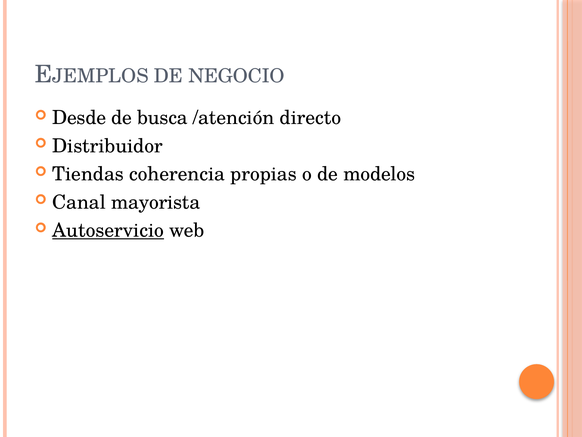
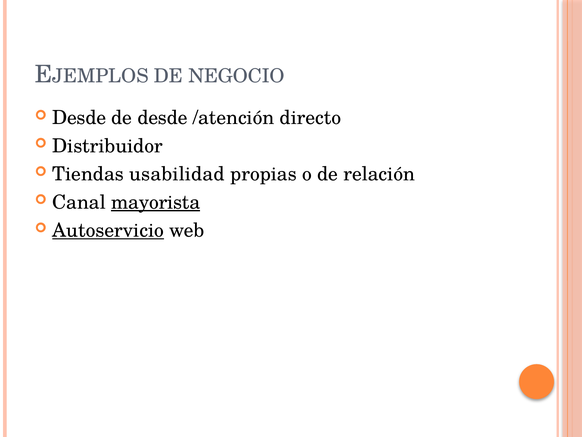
de busca: busca -> desde
coherencia: coherencia -> usabilidad
modelos: modelos -> relación
mayorista underline: none -> present
